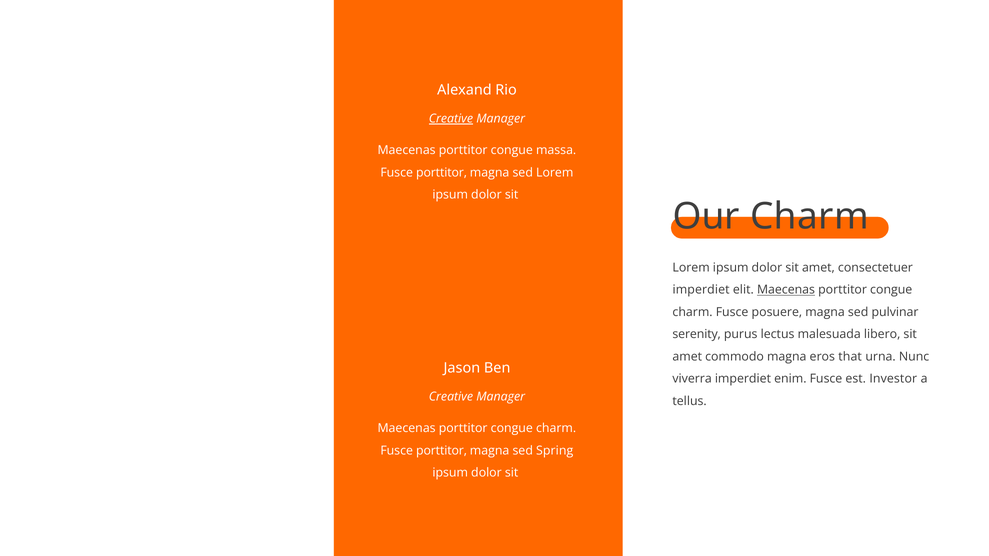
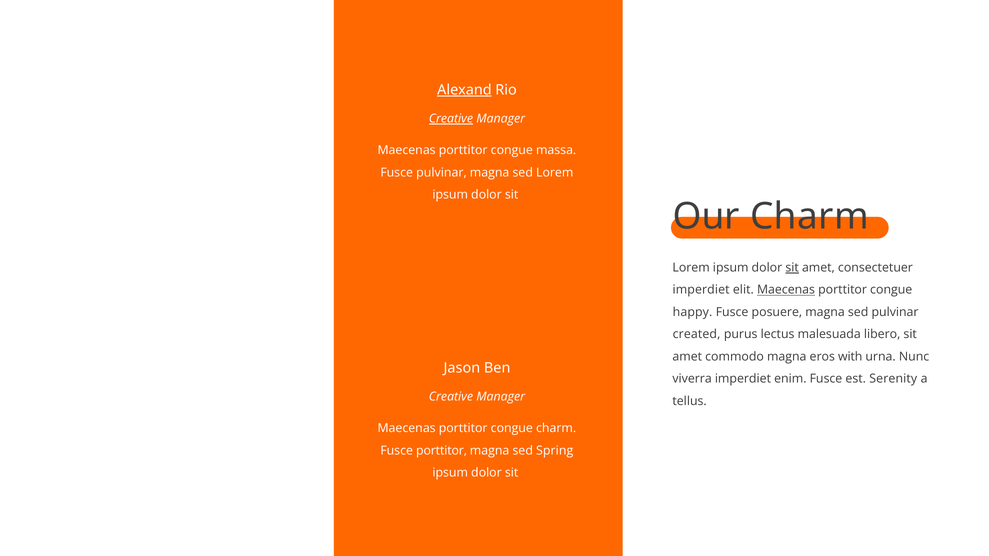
Alexand underline: none -> present
porttitor at (442, 173): porttitor -> pulvinar
sit at (792, 268) underline: none -> present
charm at (693, 312): charm -> happy
serenity: serenity -> created
that: that -> with
Investor: Investor -> Serenity
